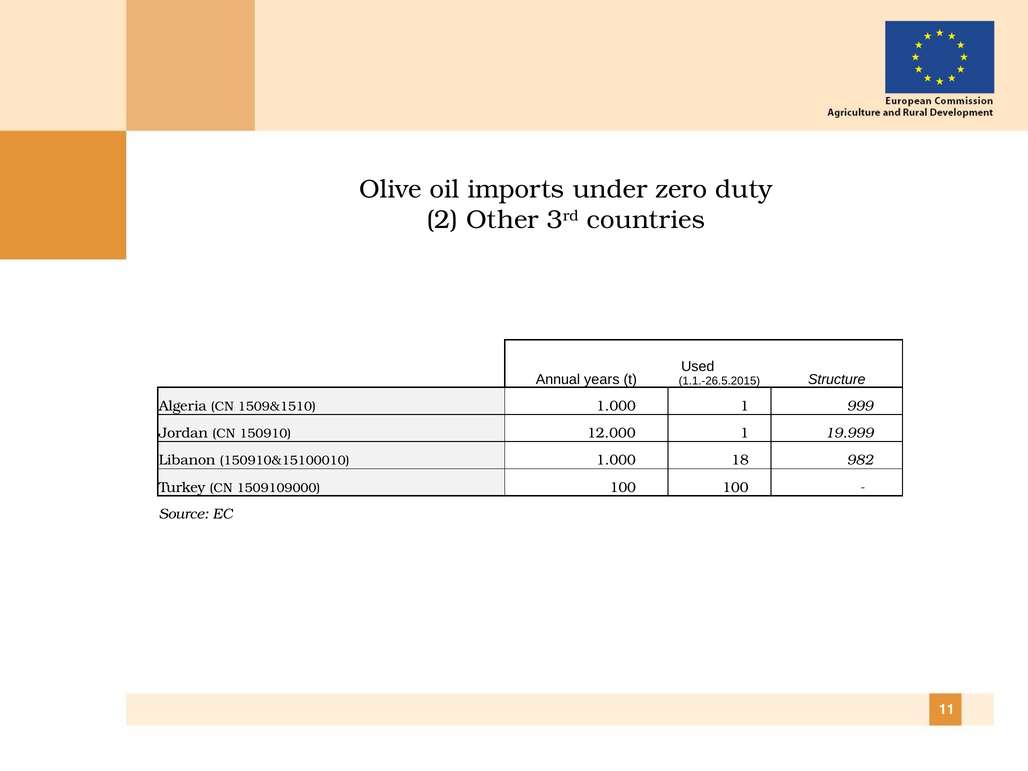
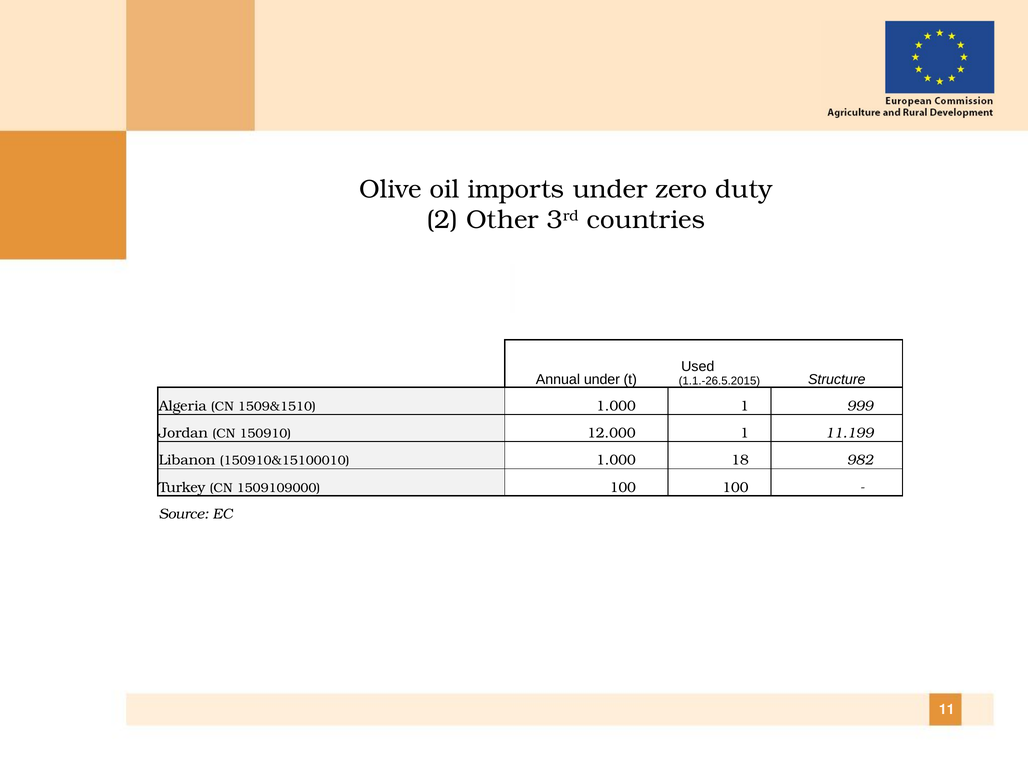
Annual years: years -> under
19.999: 19.999 -> 11.199
